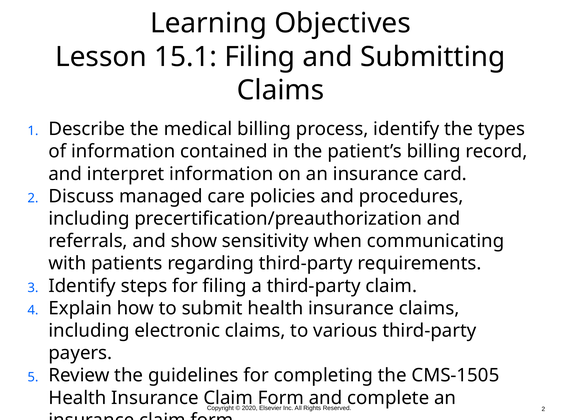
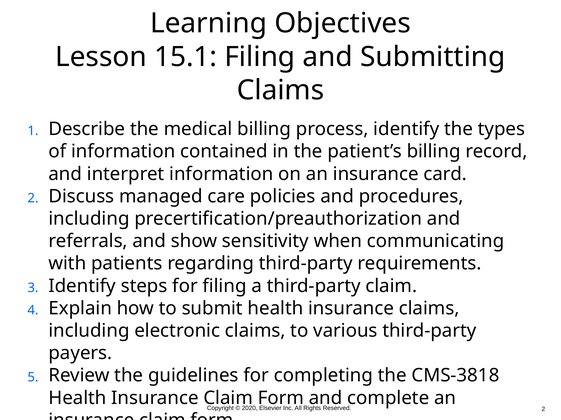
CMS-1505: CMS-1505 -> CMS-3818
